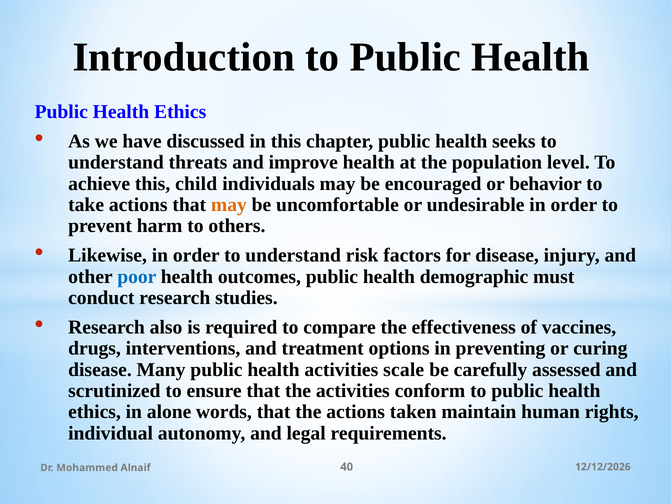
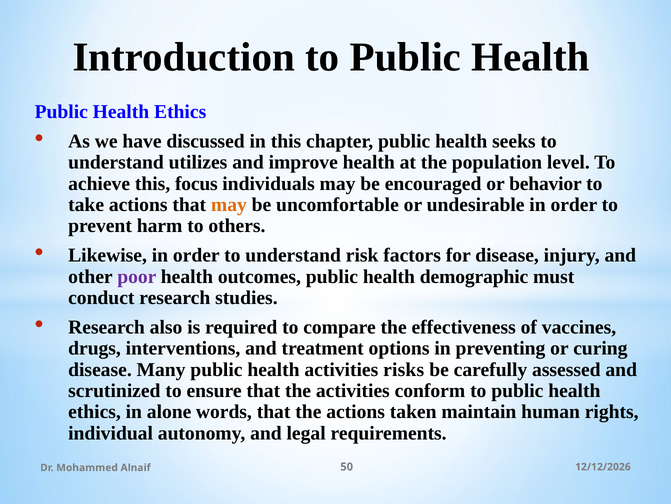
threats: threats -> utilizes
child: child -> focus
poor colour: blue -> purple
scale: scale -> risks
40: 40 -> 50
